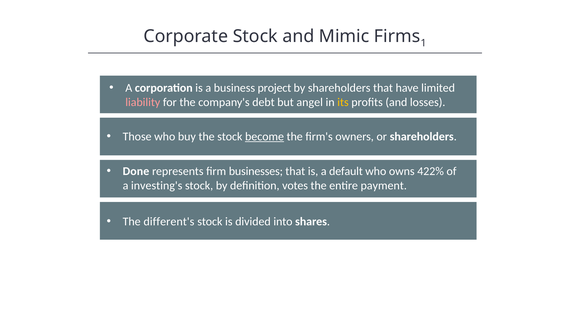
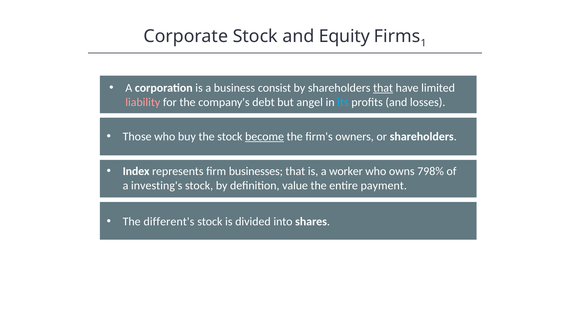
Mimic: Mimic -> Equity
project: project -> consist
that at (383, 88) underline: none -> present
its colour: yellow -> light blue
Done: Done -> Index
default: default -> worker
422%: 422% -> 798%
votes: votes -> value
